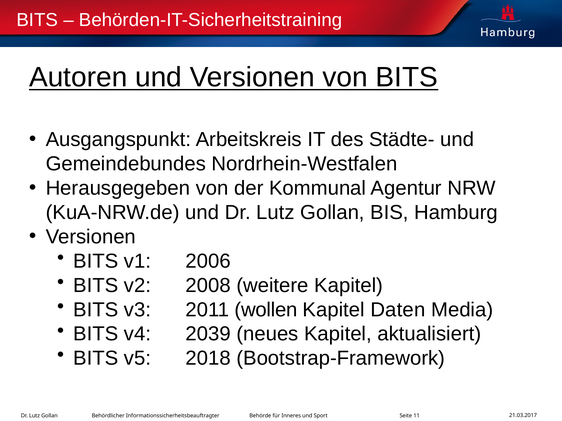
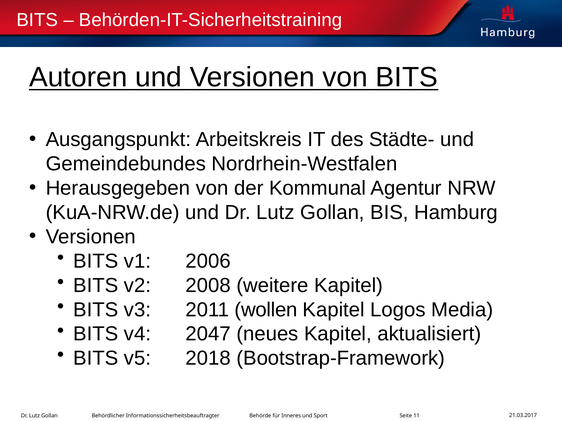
Daten: Daten -> Logos
2039: 2039 -> 2047
